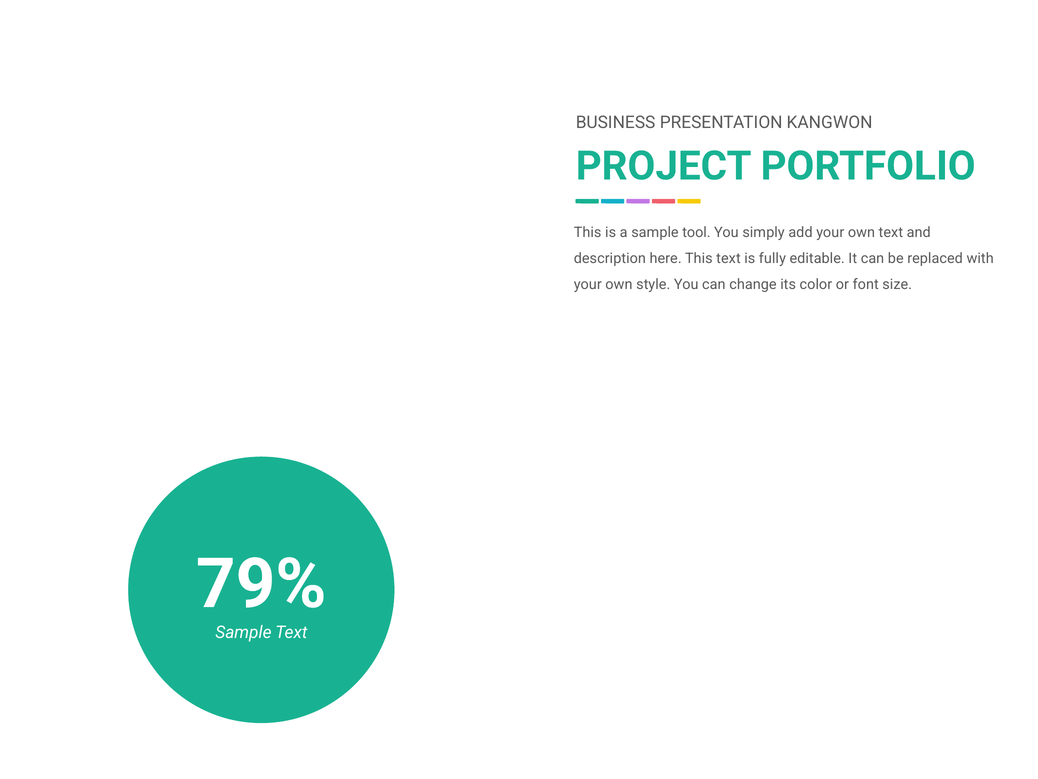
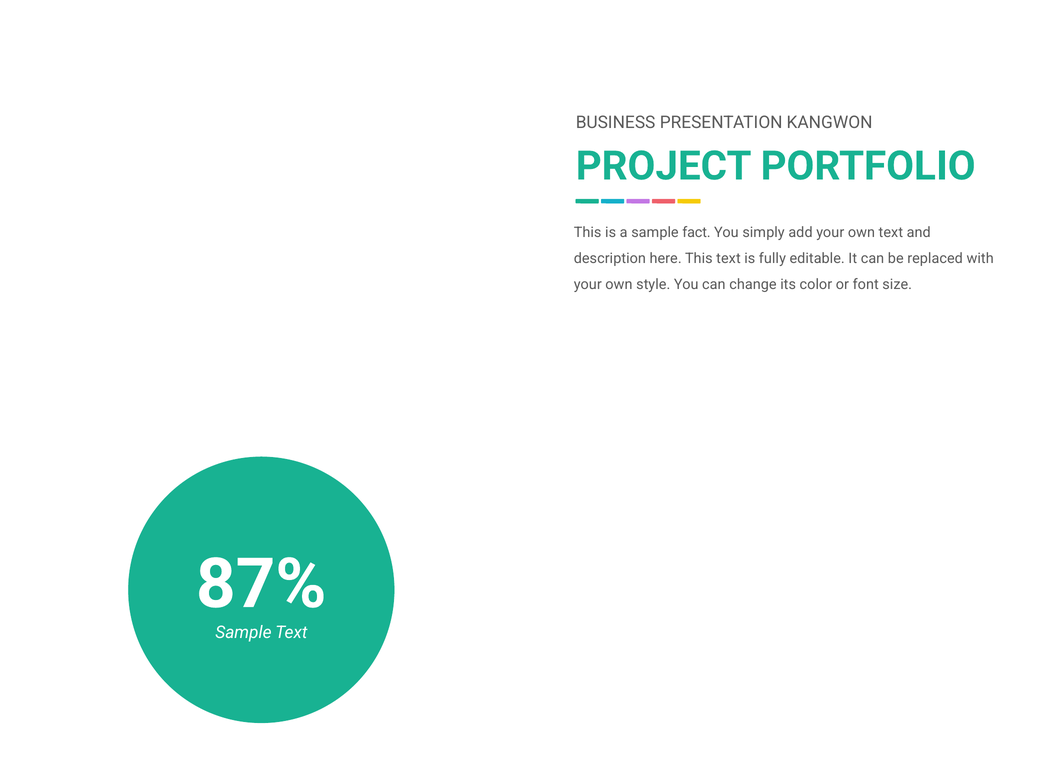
tool: tool -> fact
79%: 79% -> 87%
